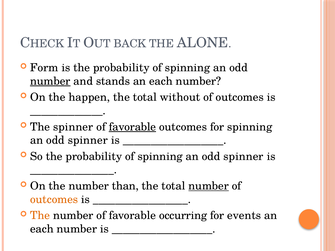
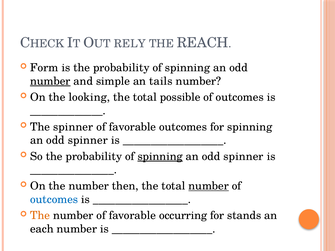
BACK: BACK -> RELY
ALONE: ALONE -> REACH
stands: stands -> simple
each at (161, 81): each -> tails
happen: happen -> looking
without: without -> possible
favorable at (132, 127) underline: present -> none
spinning at (160, 157) underline: none -> present
than: than -> then
outcomes at (54, 200) colour: orange -> blue
events: events -> stands
